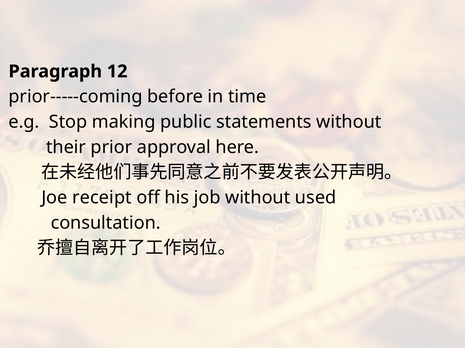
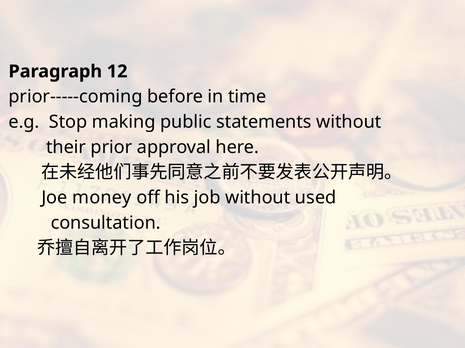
receipt: receipt -> money
